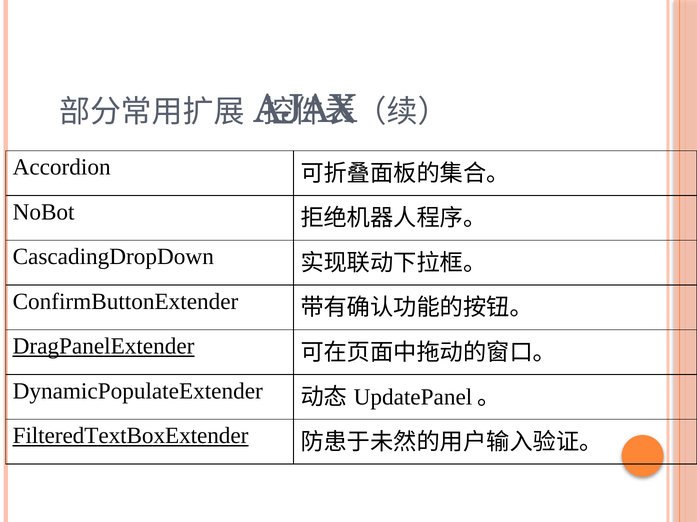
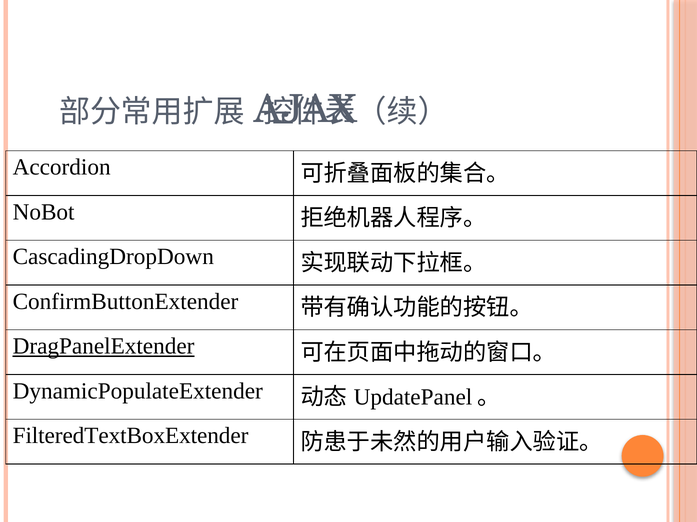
FilteredTextBoxExtender underline: present -> none
